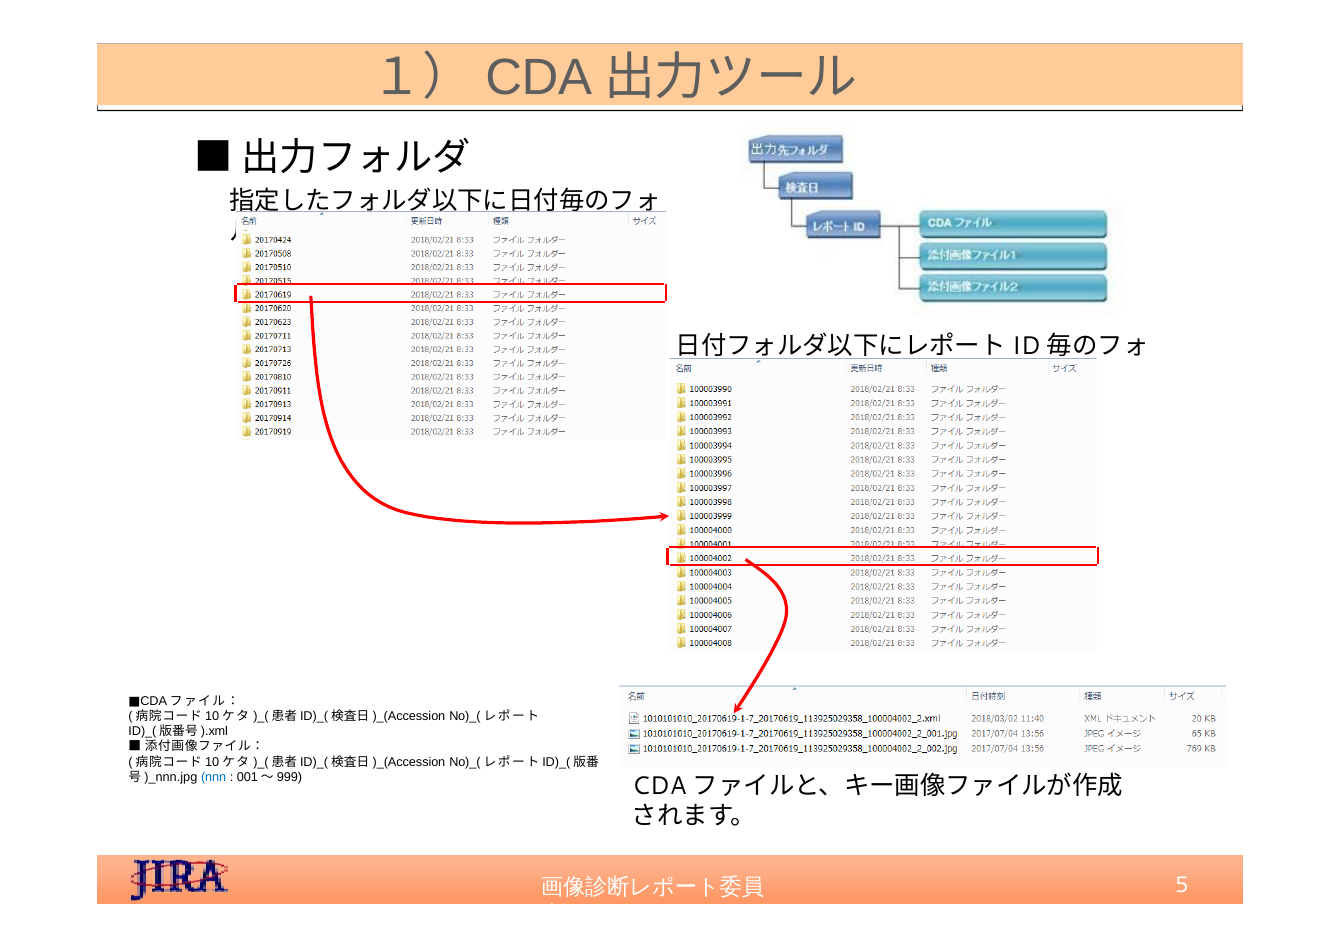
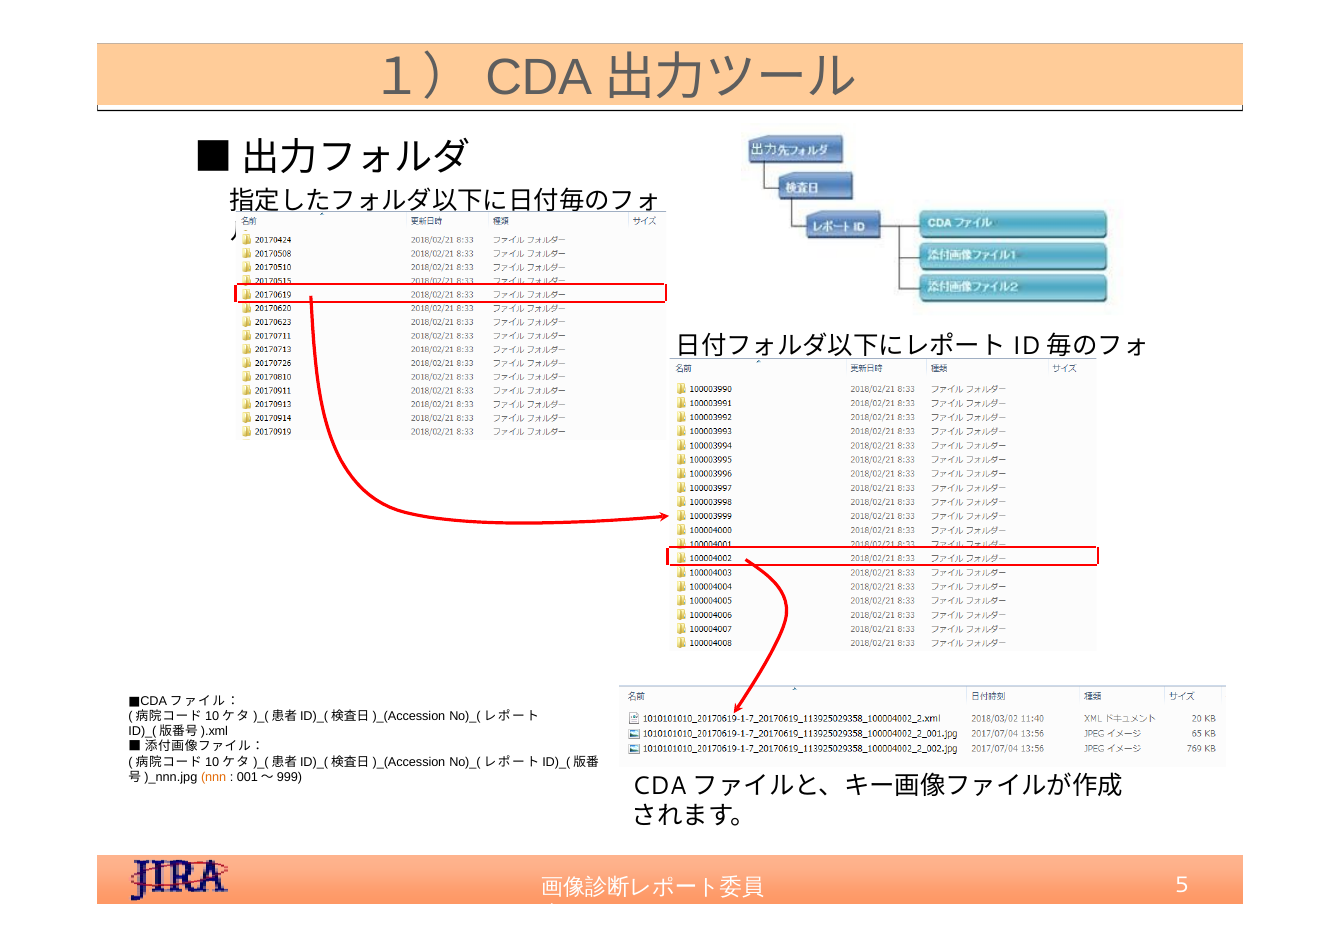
nnn colour: blue -> orange
